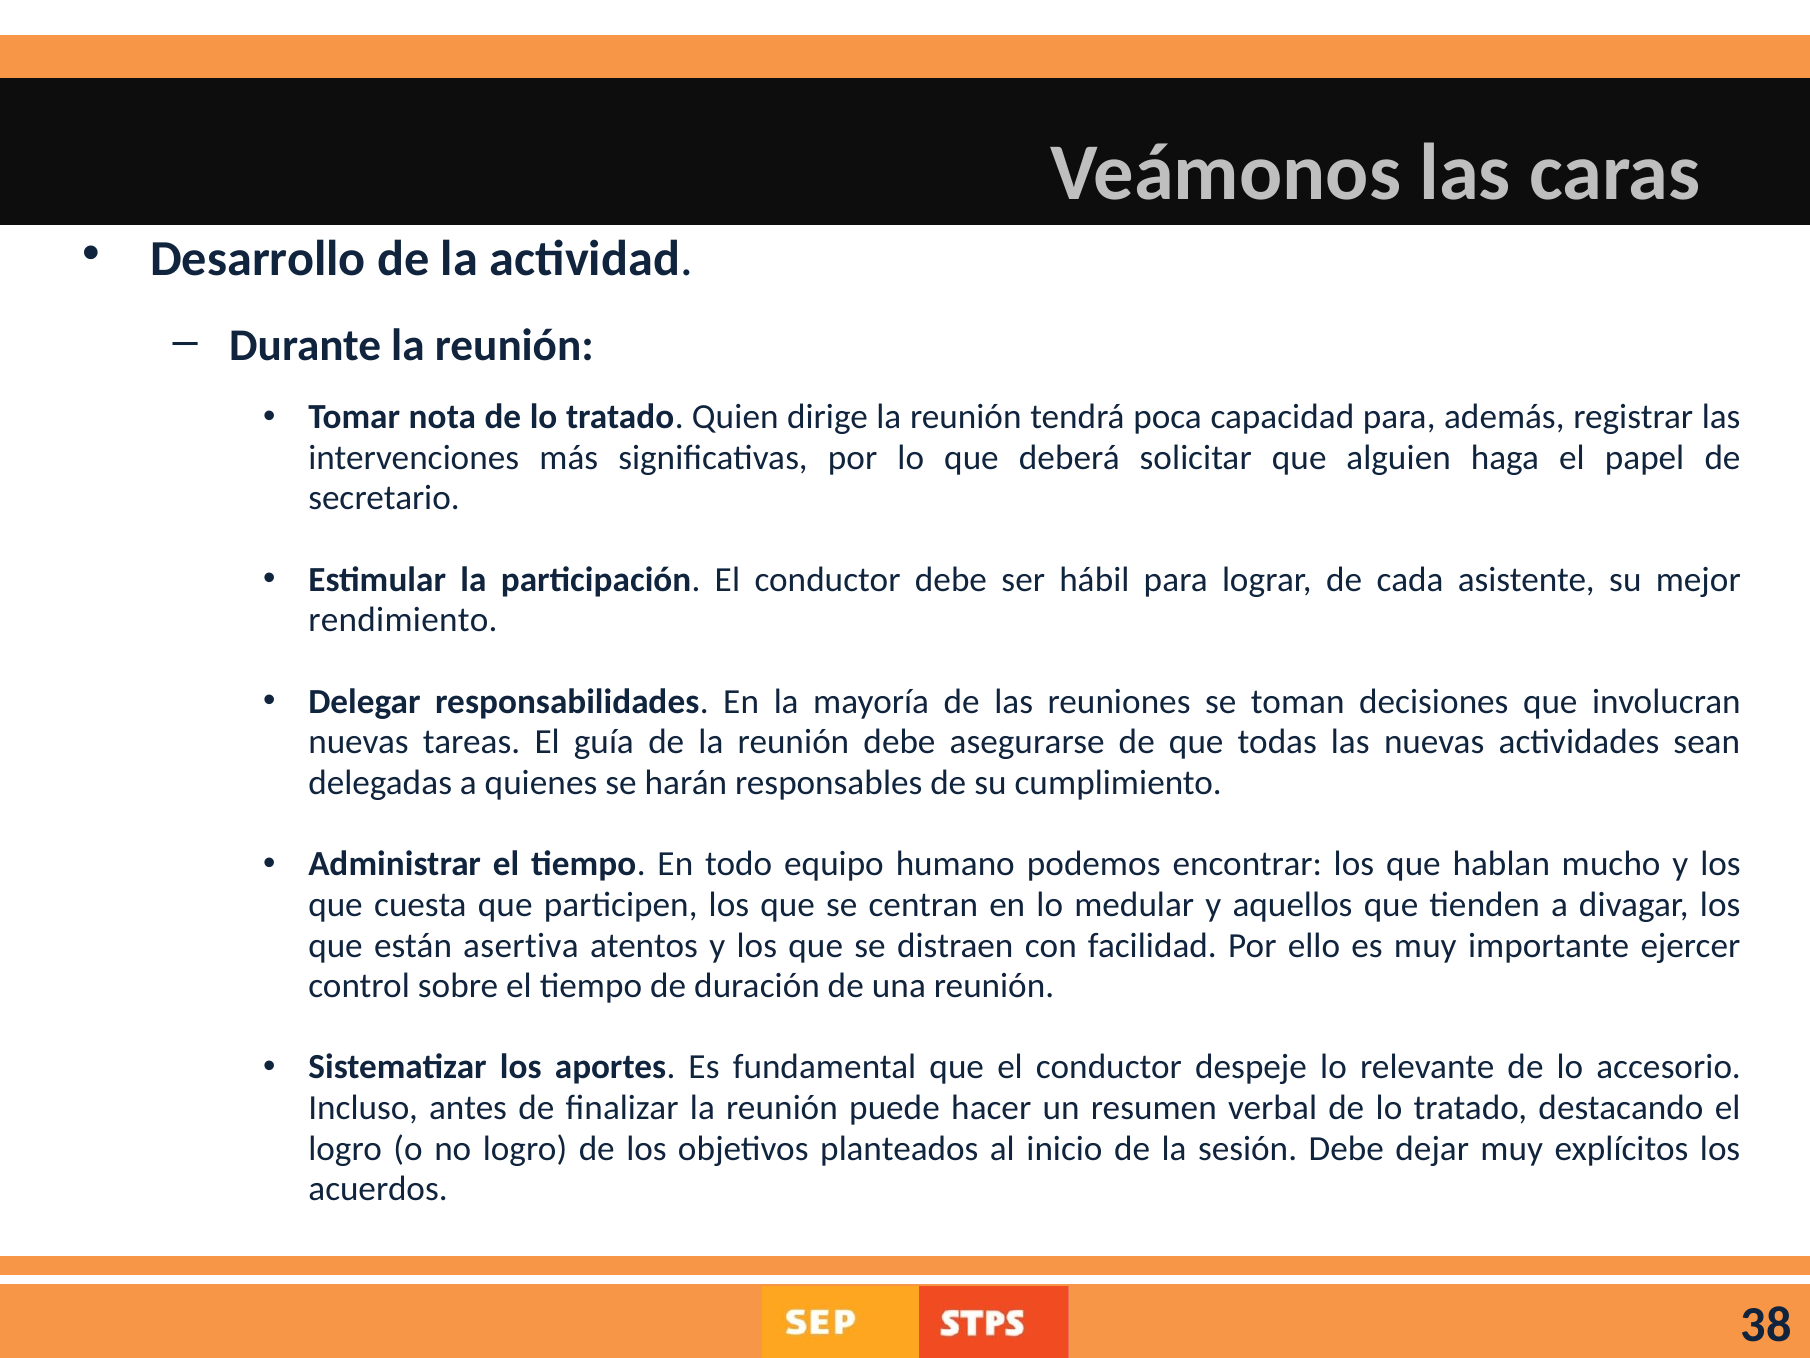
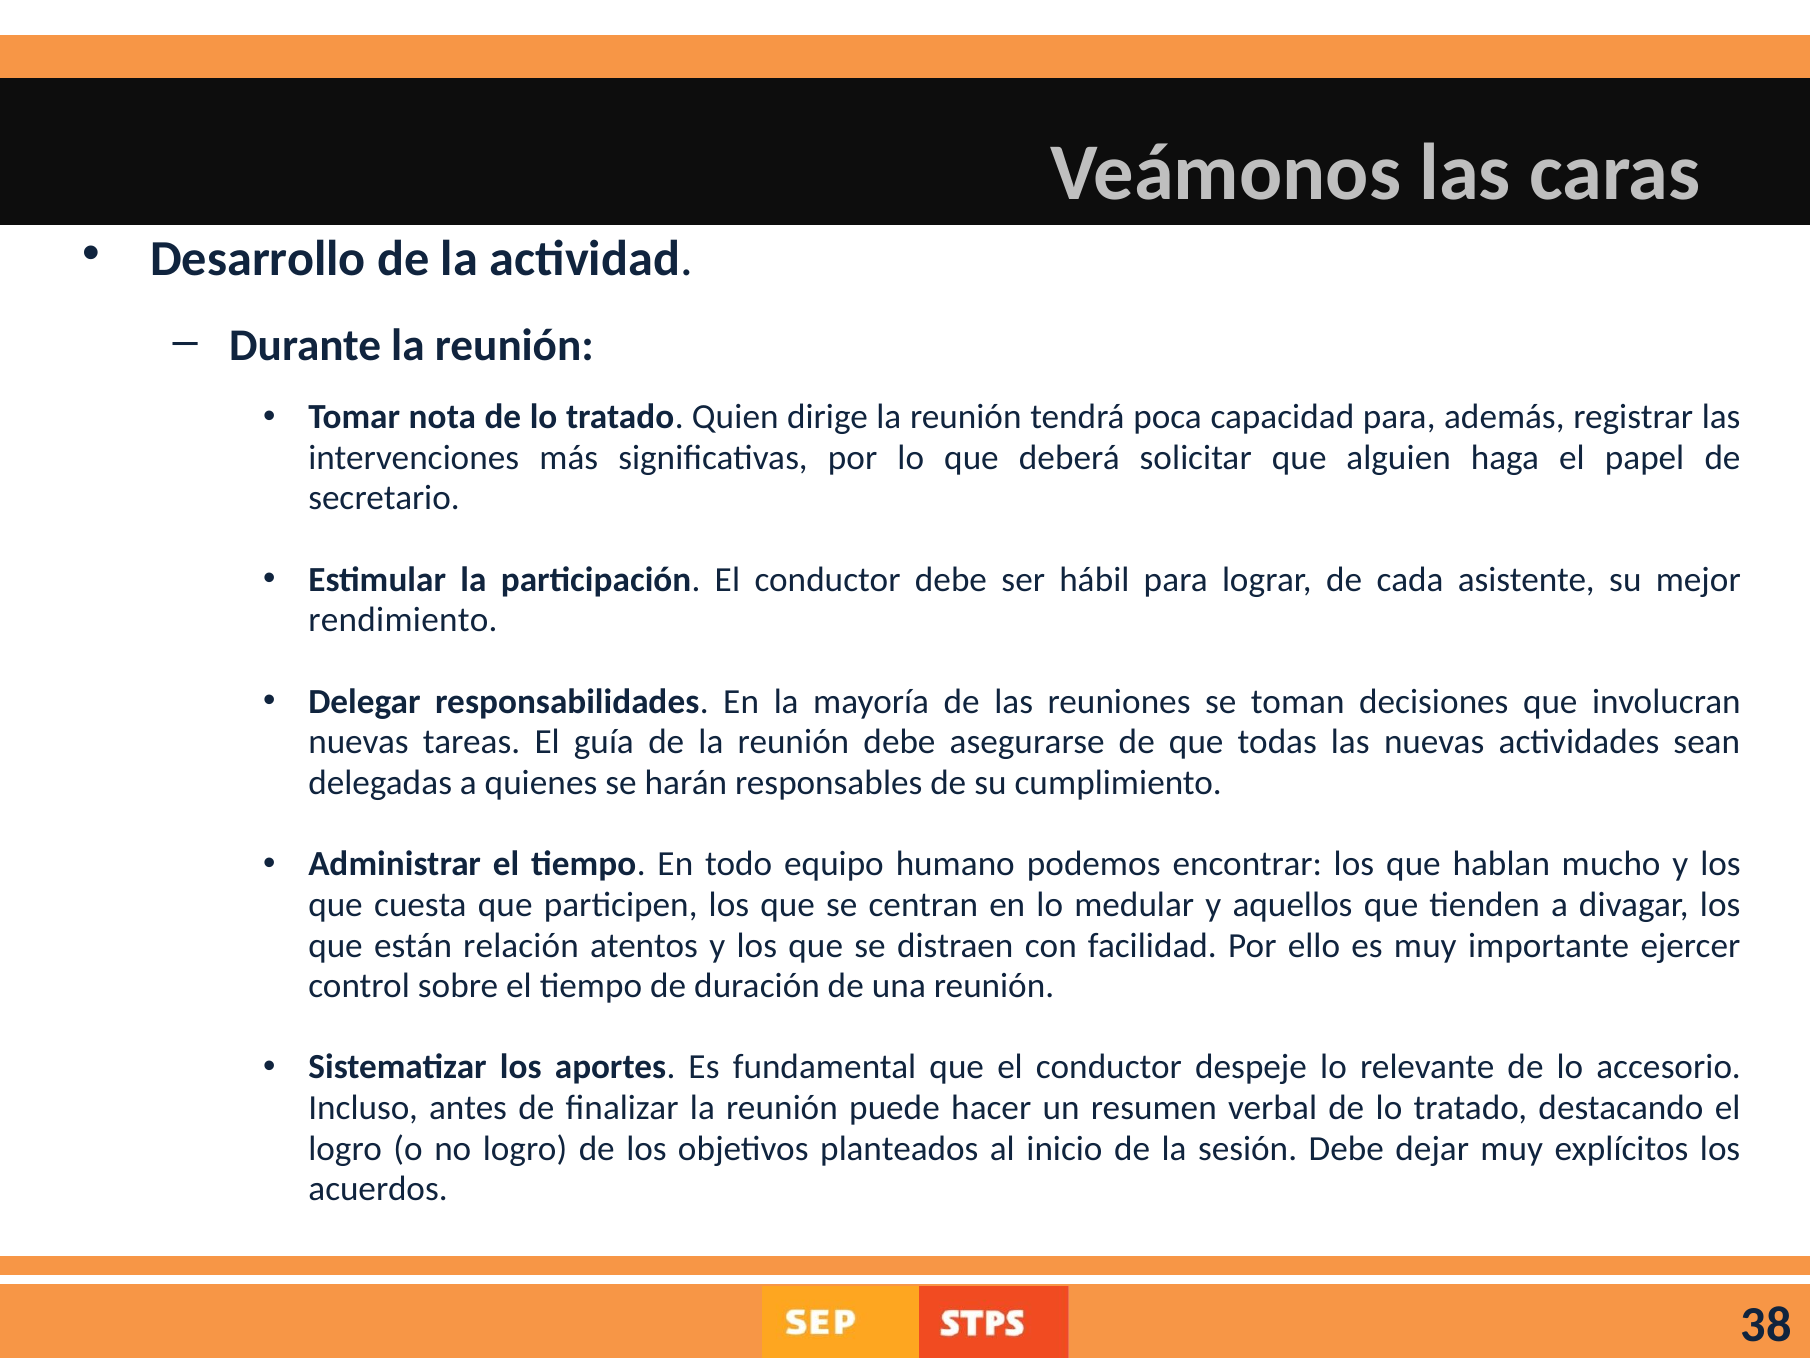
asertiva: asertiva -> relación
